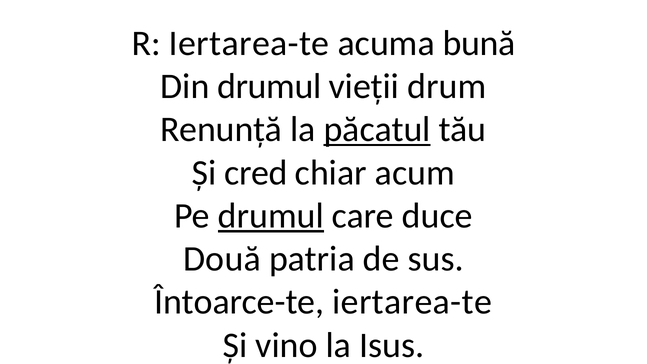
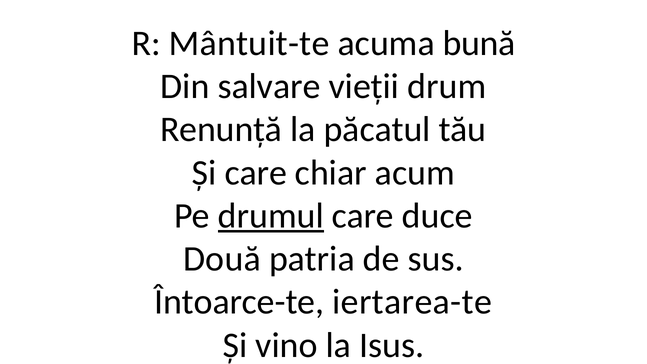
R Iertarea-te: Iertarea-te -> Mântuit-te
Din drumul: drumul -> salvare
păcatul underline: present -> none
Și cred: cred -> care
